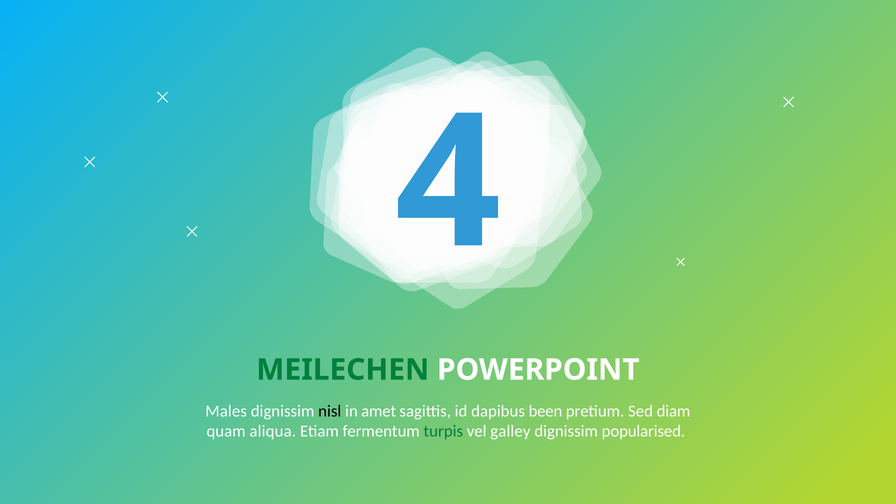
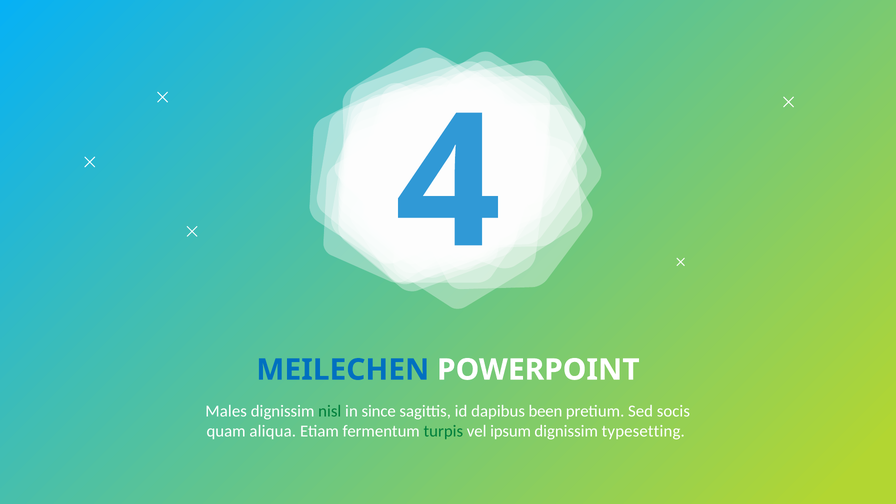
MEILECHEN colour: green -> blue
nisl colour: black -> green
amet: amet -> since
diam: diam -> socis
galley: galley -> ipsum
popularised: popularised -> typesetting
